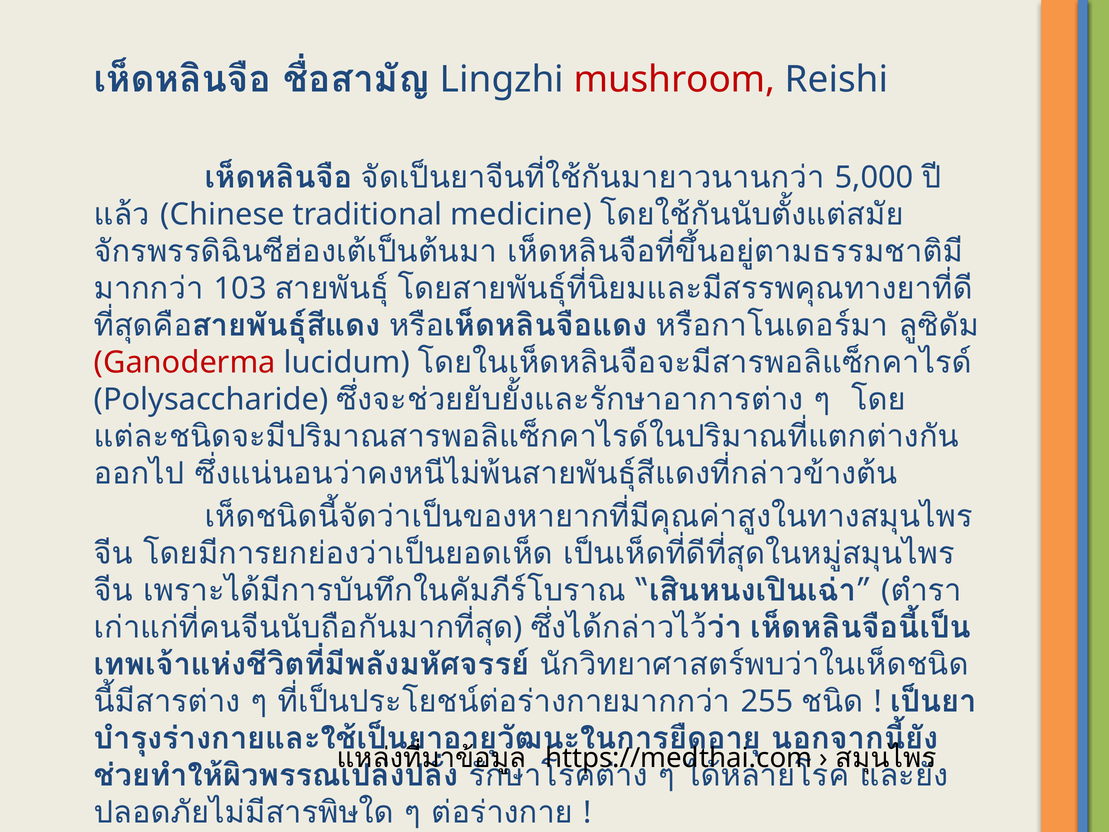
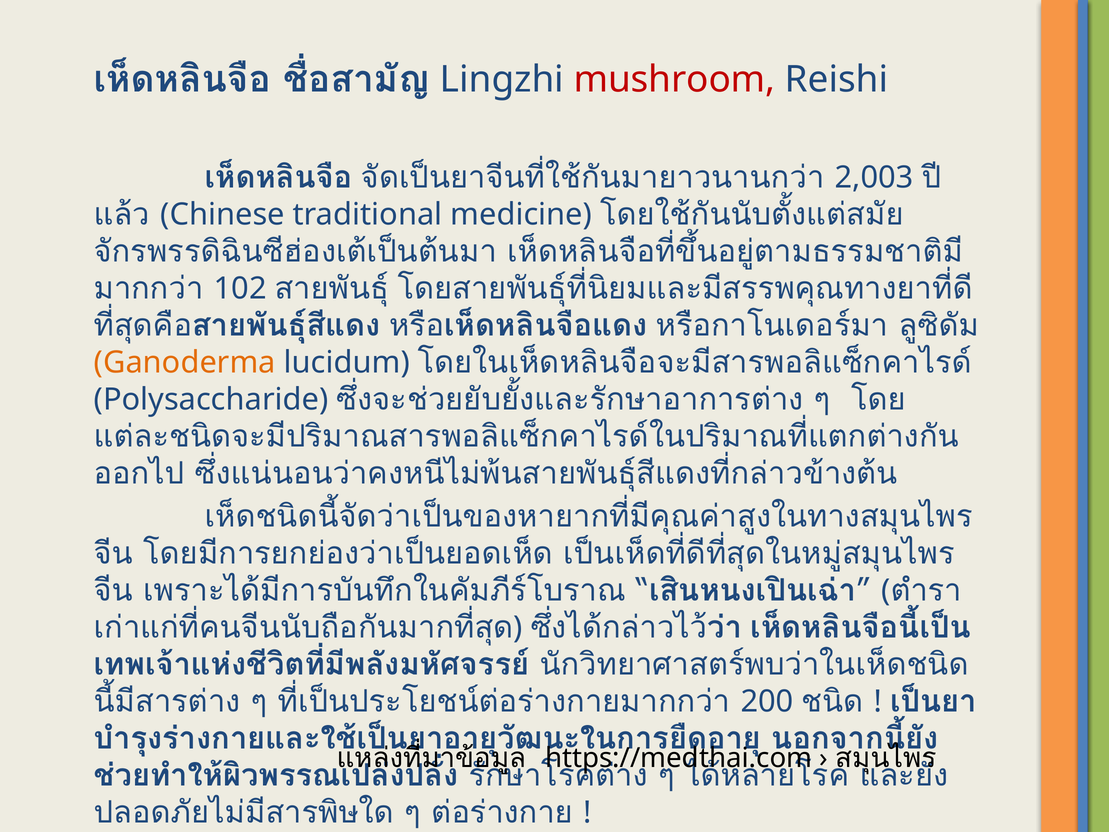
5,000: 5,000 -> 2,003
103: 103 -> 102
Ganoderma colour: red -> orange
255: 255 -> 200
